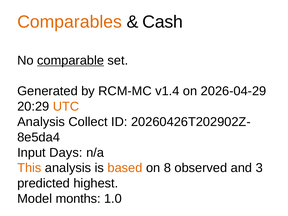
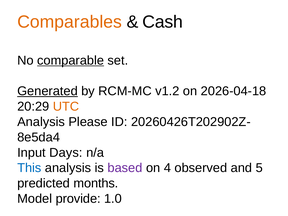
Generated underline: none -> present
v1.4: v1.4 -> v1.2
2026-04-29: 2026-04-29 -> 2026-04-18
Collect: Collect -> Please
This colour: orange -> blue
based colour: orange -> purple
8: 8 -> 4
3: 3 -> 5
highest: highest -> months
months: months -> provide
